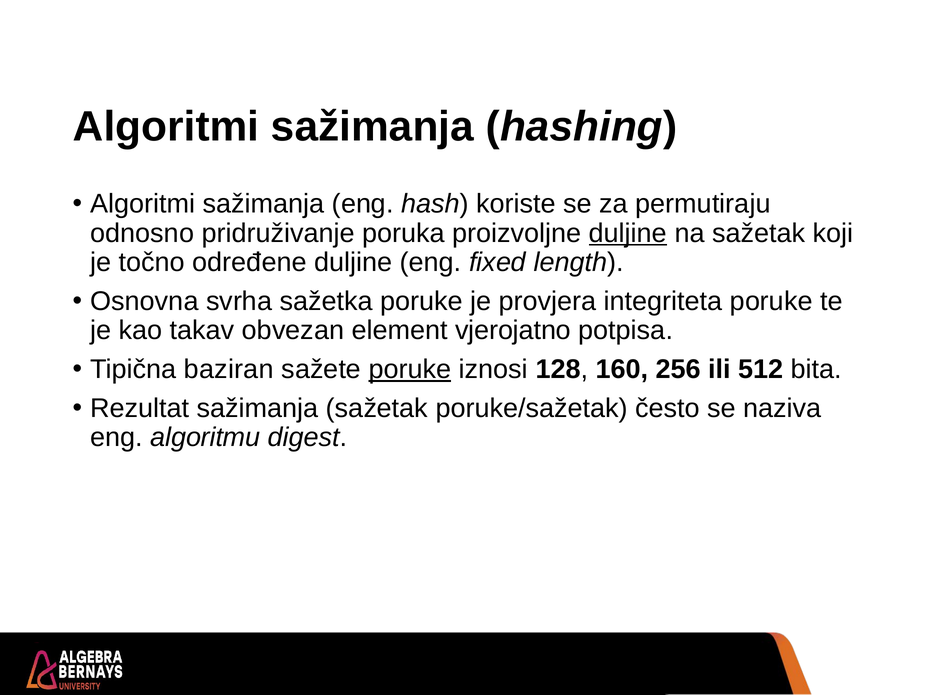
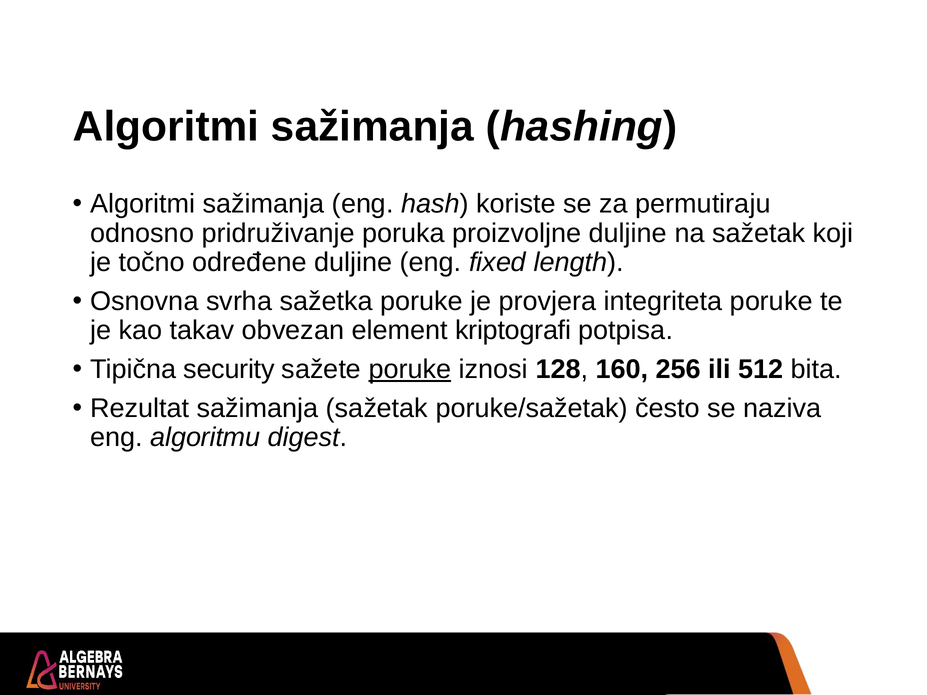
duljine at (628, 233) underline: present -> none
vjerojatno: vjerojatno -> kriptografi
baziran: baziran -> security
